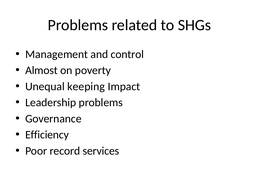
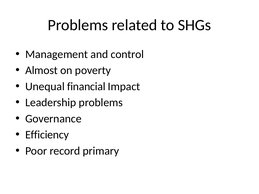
keeping: keeping -> financial
services: services -> primary
